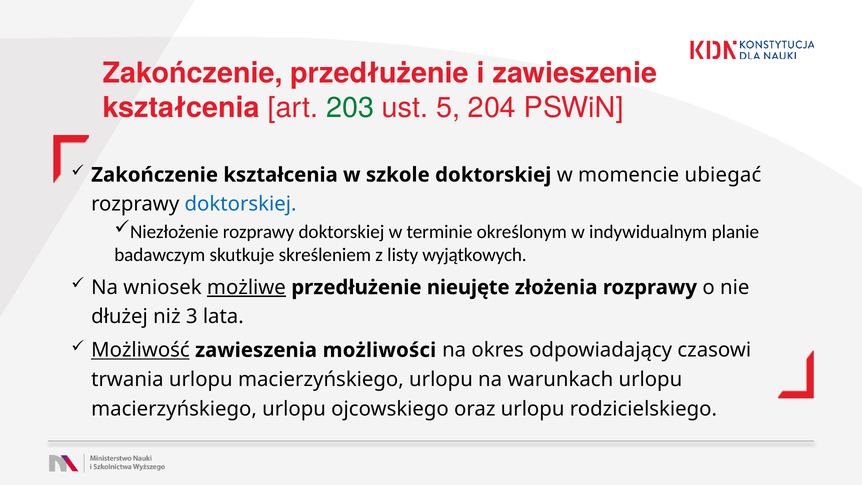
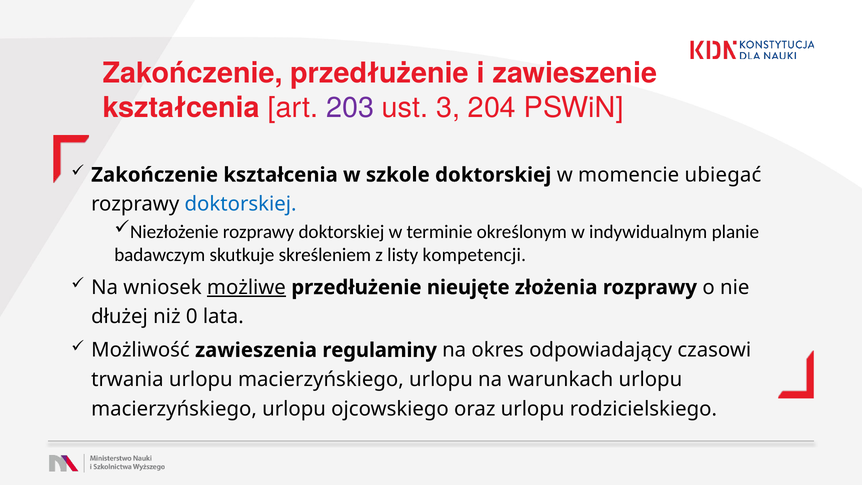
203 colour: green -> purple
5: 5 -> 3
wyjątkowych: wyjątkowych -> kompetencji
3: 3 -> 0
Możliwość underline: present -> none
możliwości: możliwości -> regulaminy
